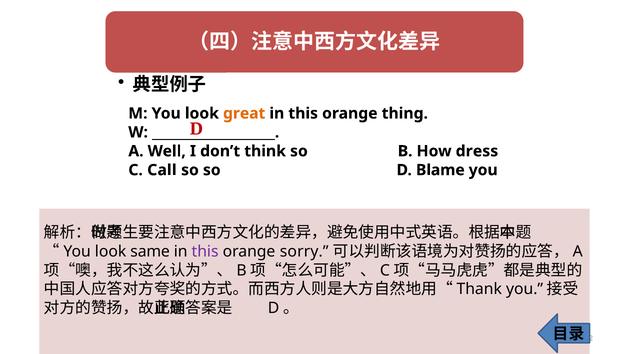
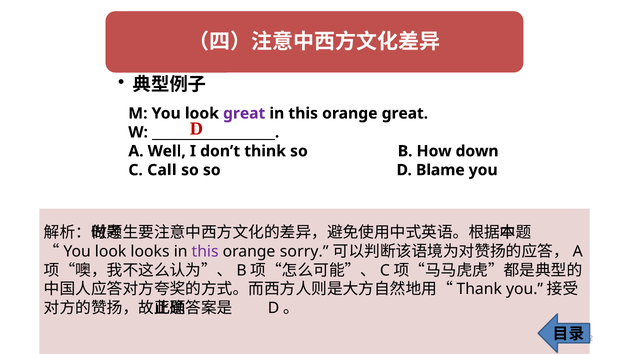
great at (244, 113) colour: orange -> purple
orange thing: thing -> great
dress: dress -> down
same: same -> looks
